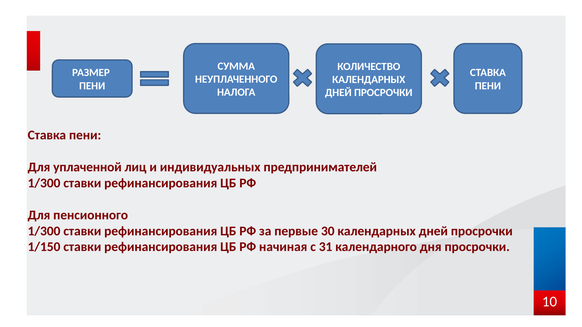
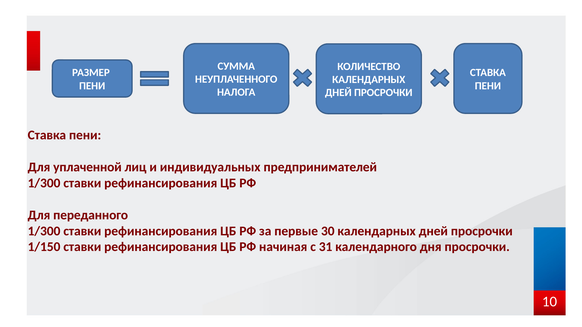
пенсионного: пенсионного -> переданного
